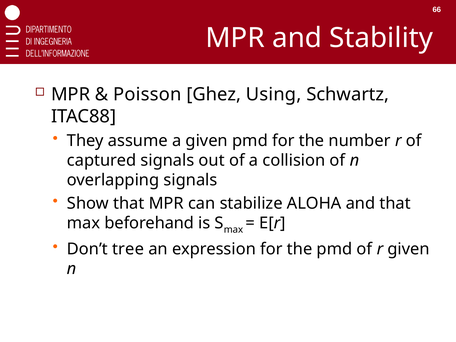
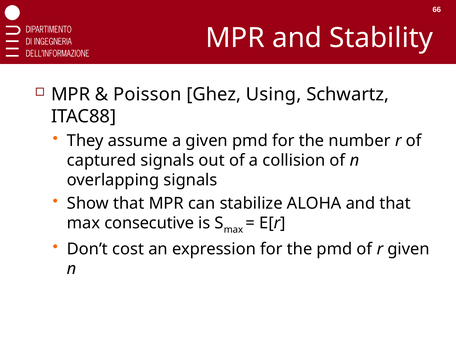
beforehand: beforehand -> consecutive
tree: tree -> cost
